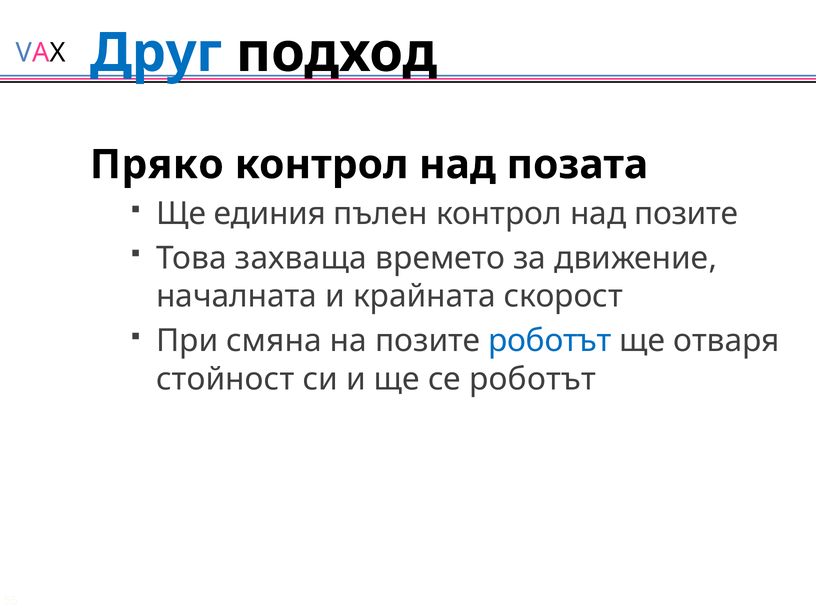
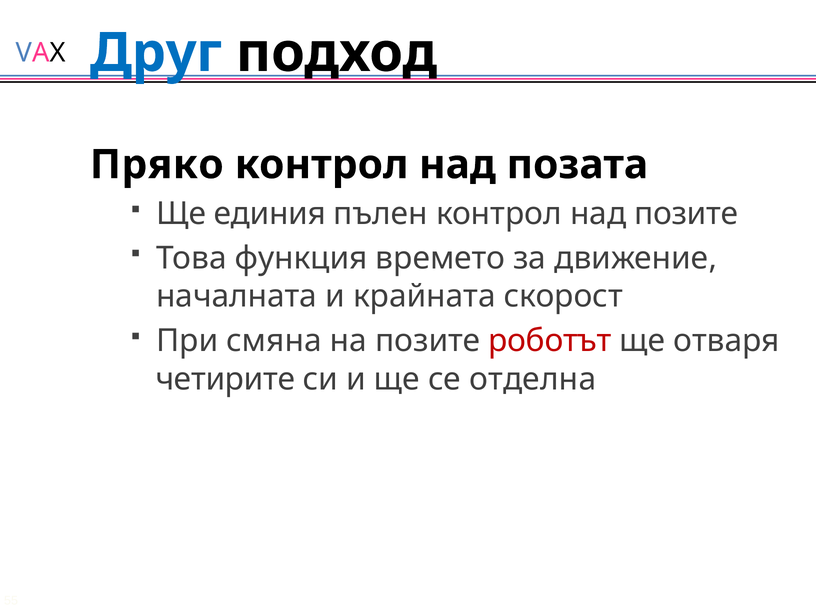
захваща: захваща -> функция
роботът at (550, 341) colour: blue -> red
стойност: стойност -> четирите
се роботът: роботът -> отделна
